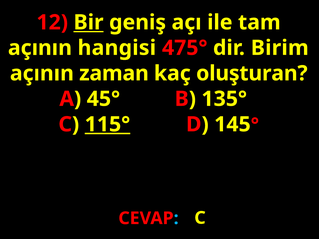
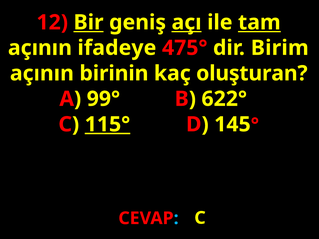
açı underline: none -> present
tam underline: none -> present
hangisi: hangisi -> ifadeye
zaman: zaman -> birinin
45°: 45° -> 99°
135°: 135° -> 622°
